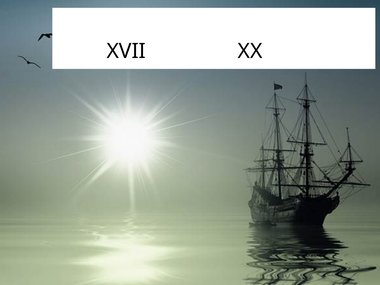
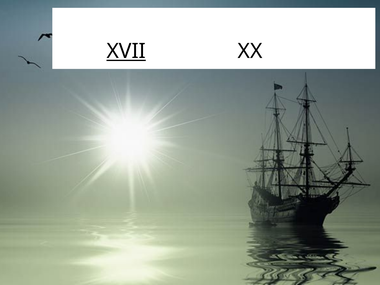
XVII underline: none -> present
